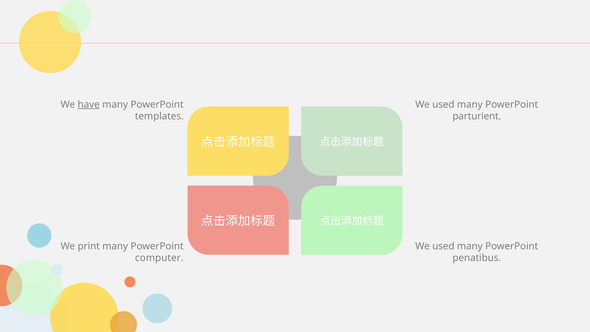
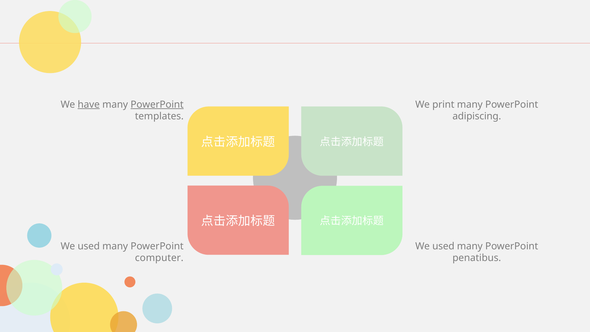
PowerPoint at (157, 104) underline: none -> present
used at (443, 104): used -> print
parturient: parturient -> adipiscing
print at (89, 246): print -> used
